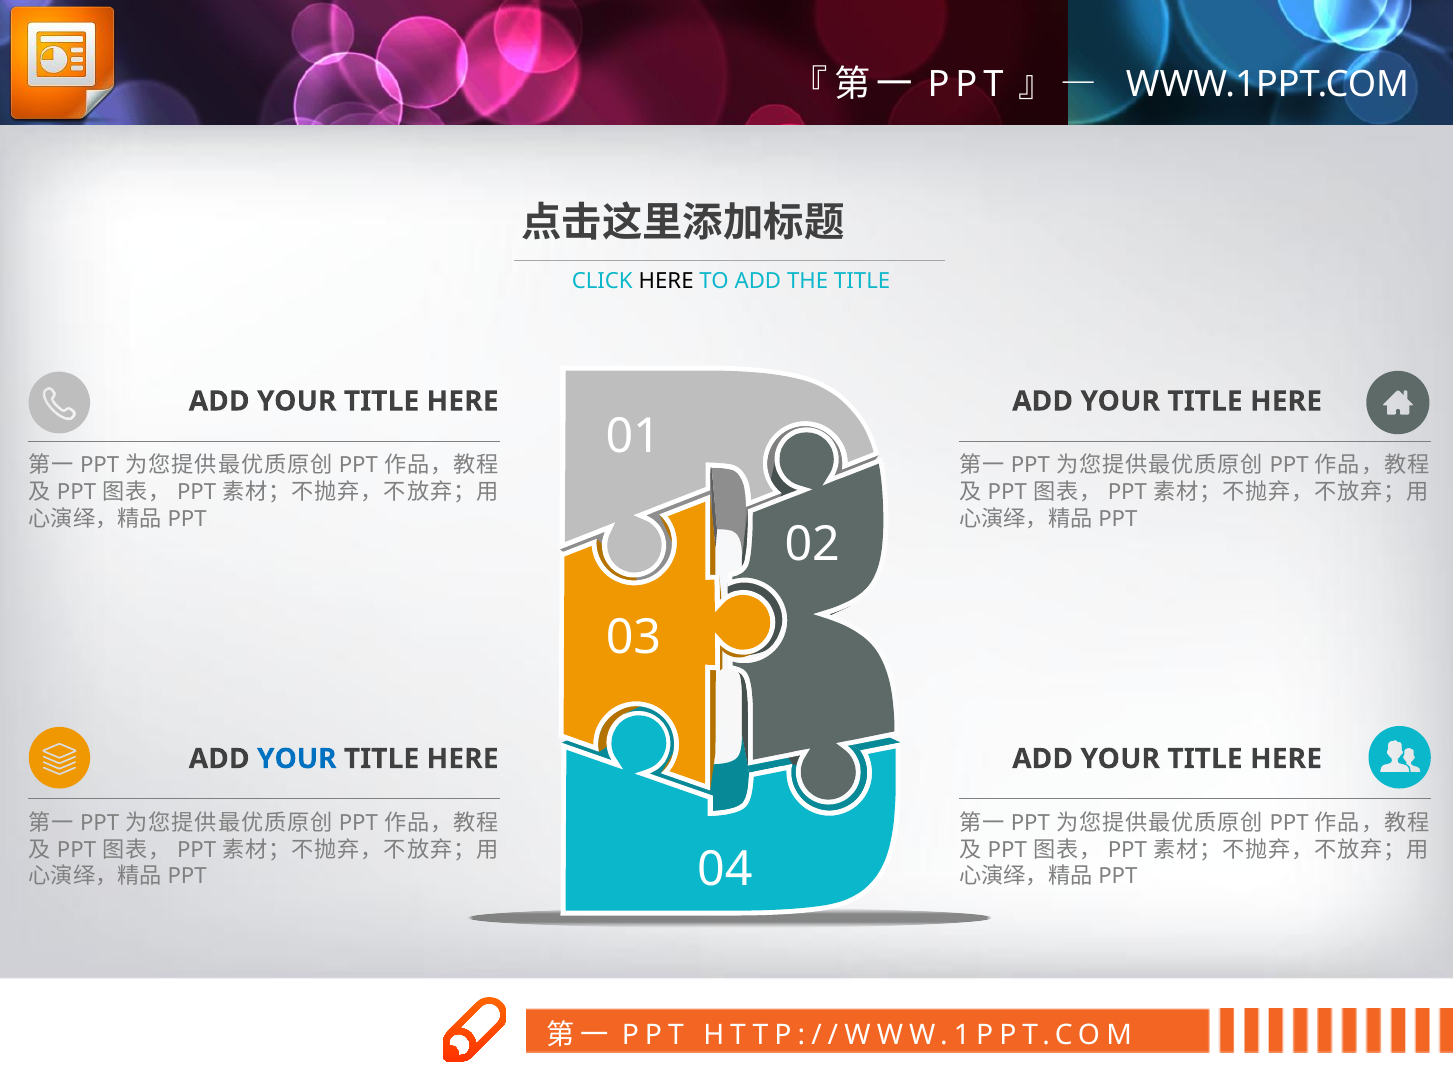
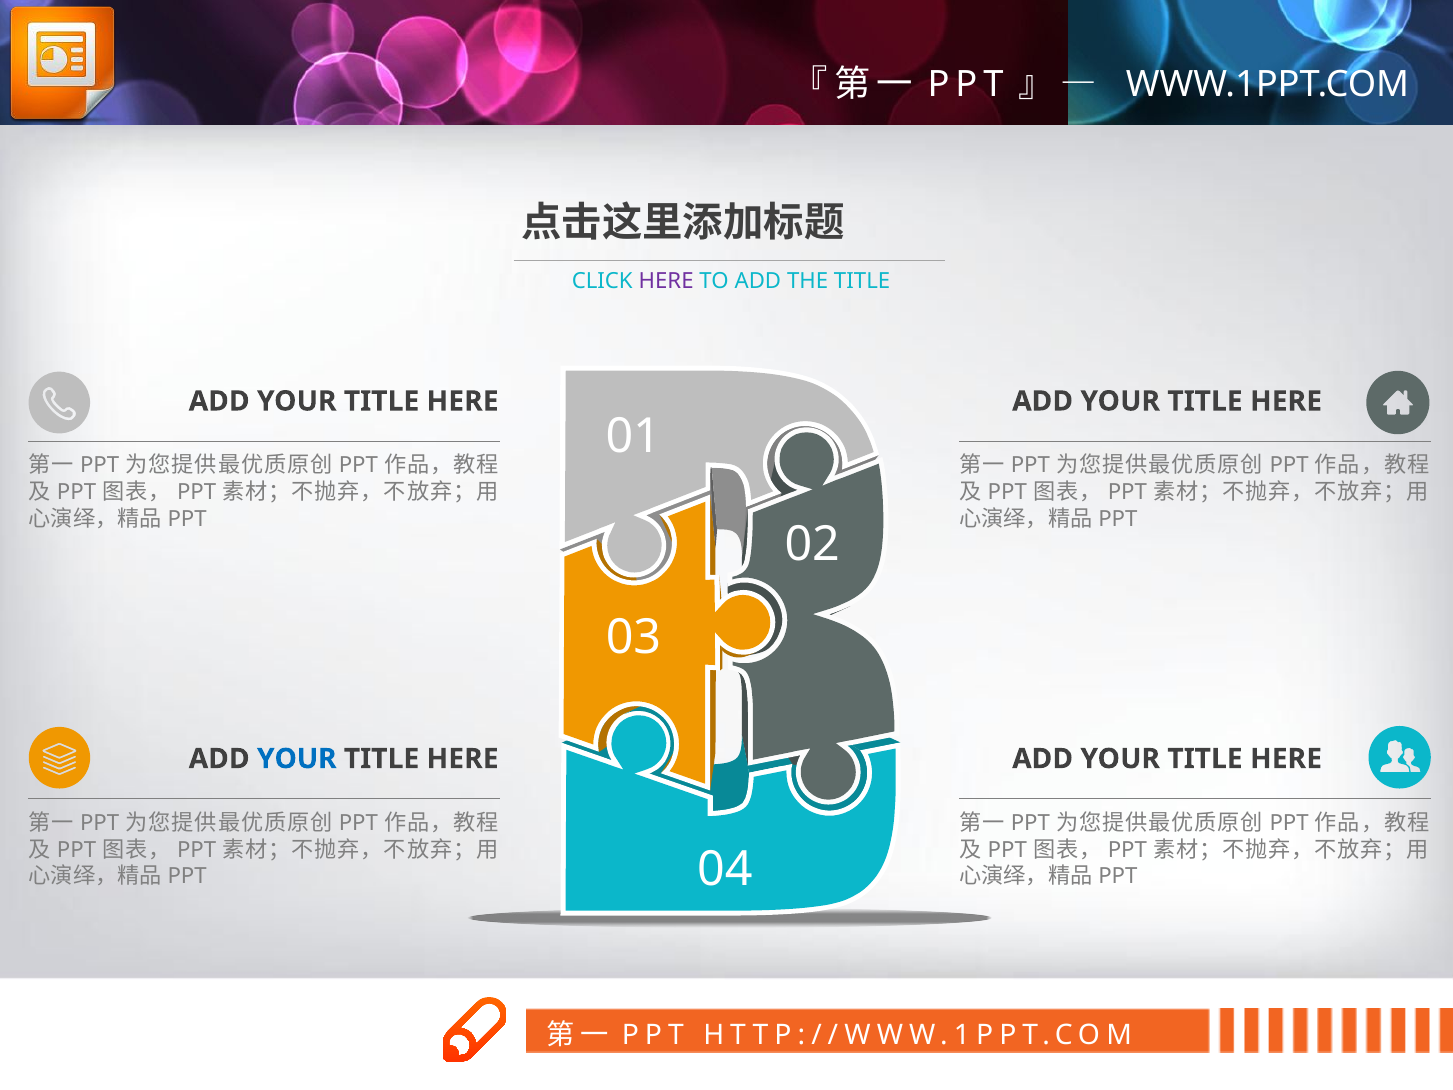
HERE at (666, 281) colour: black -> purple
